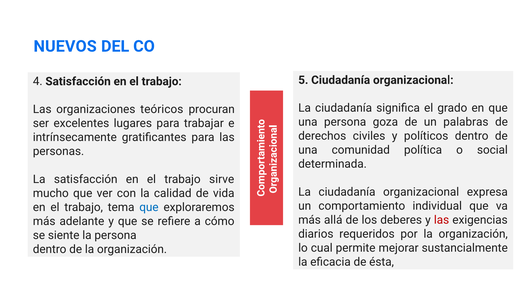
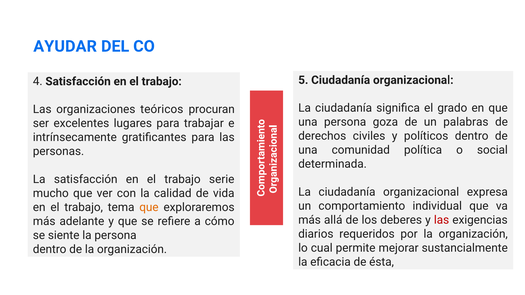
NUEVOS: NUEVOS -> AYUDAR
sirve: sirve -> serie
que at (149, 207) colour: blue -> orange
